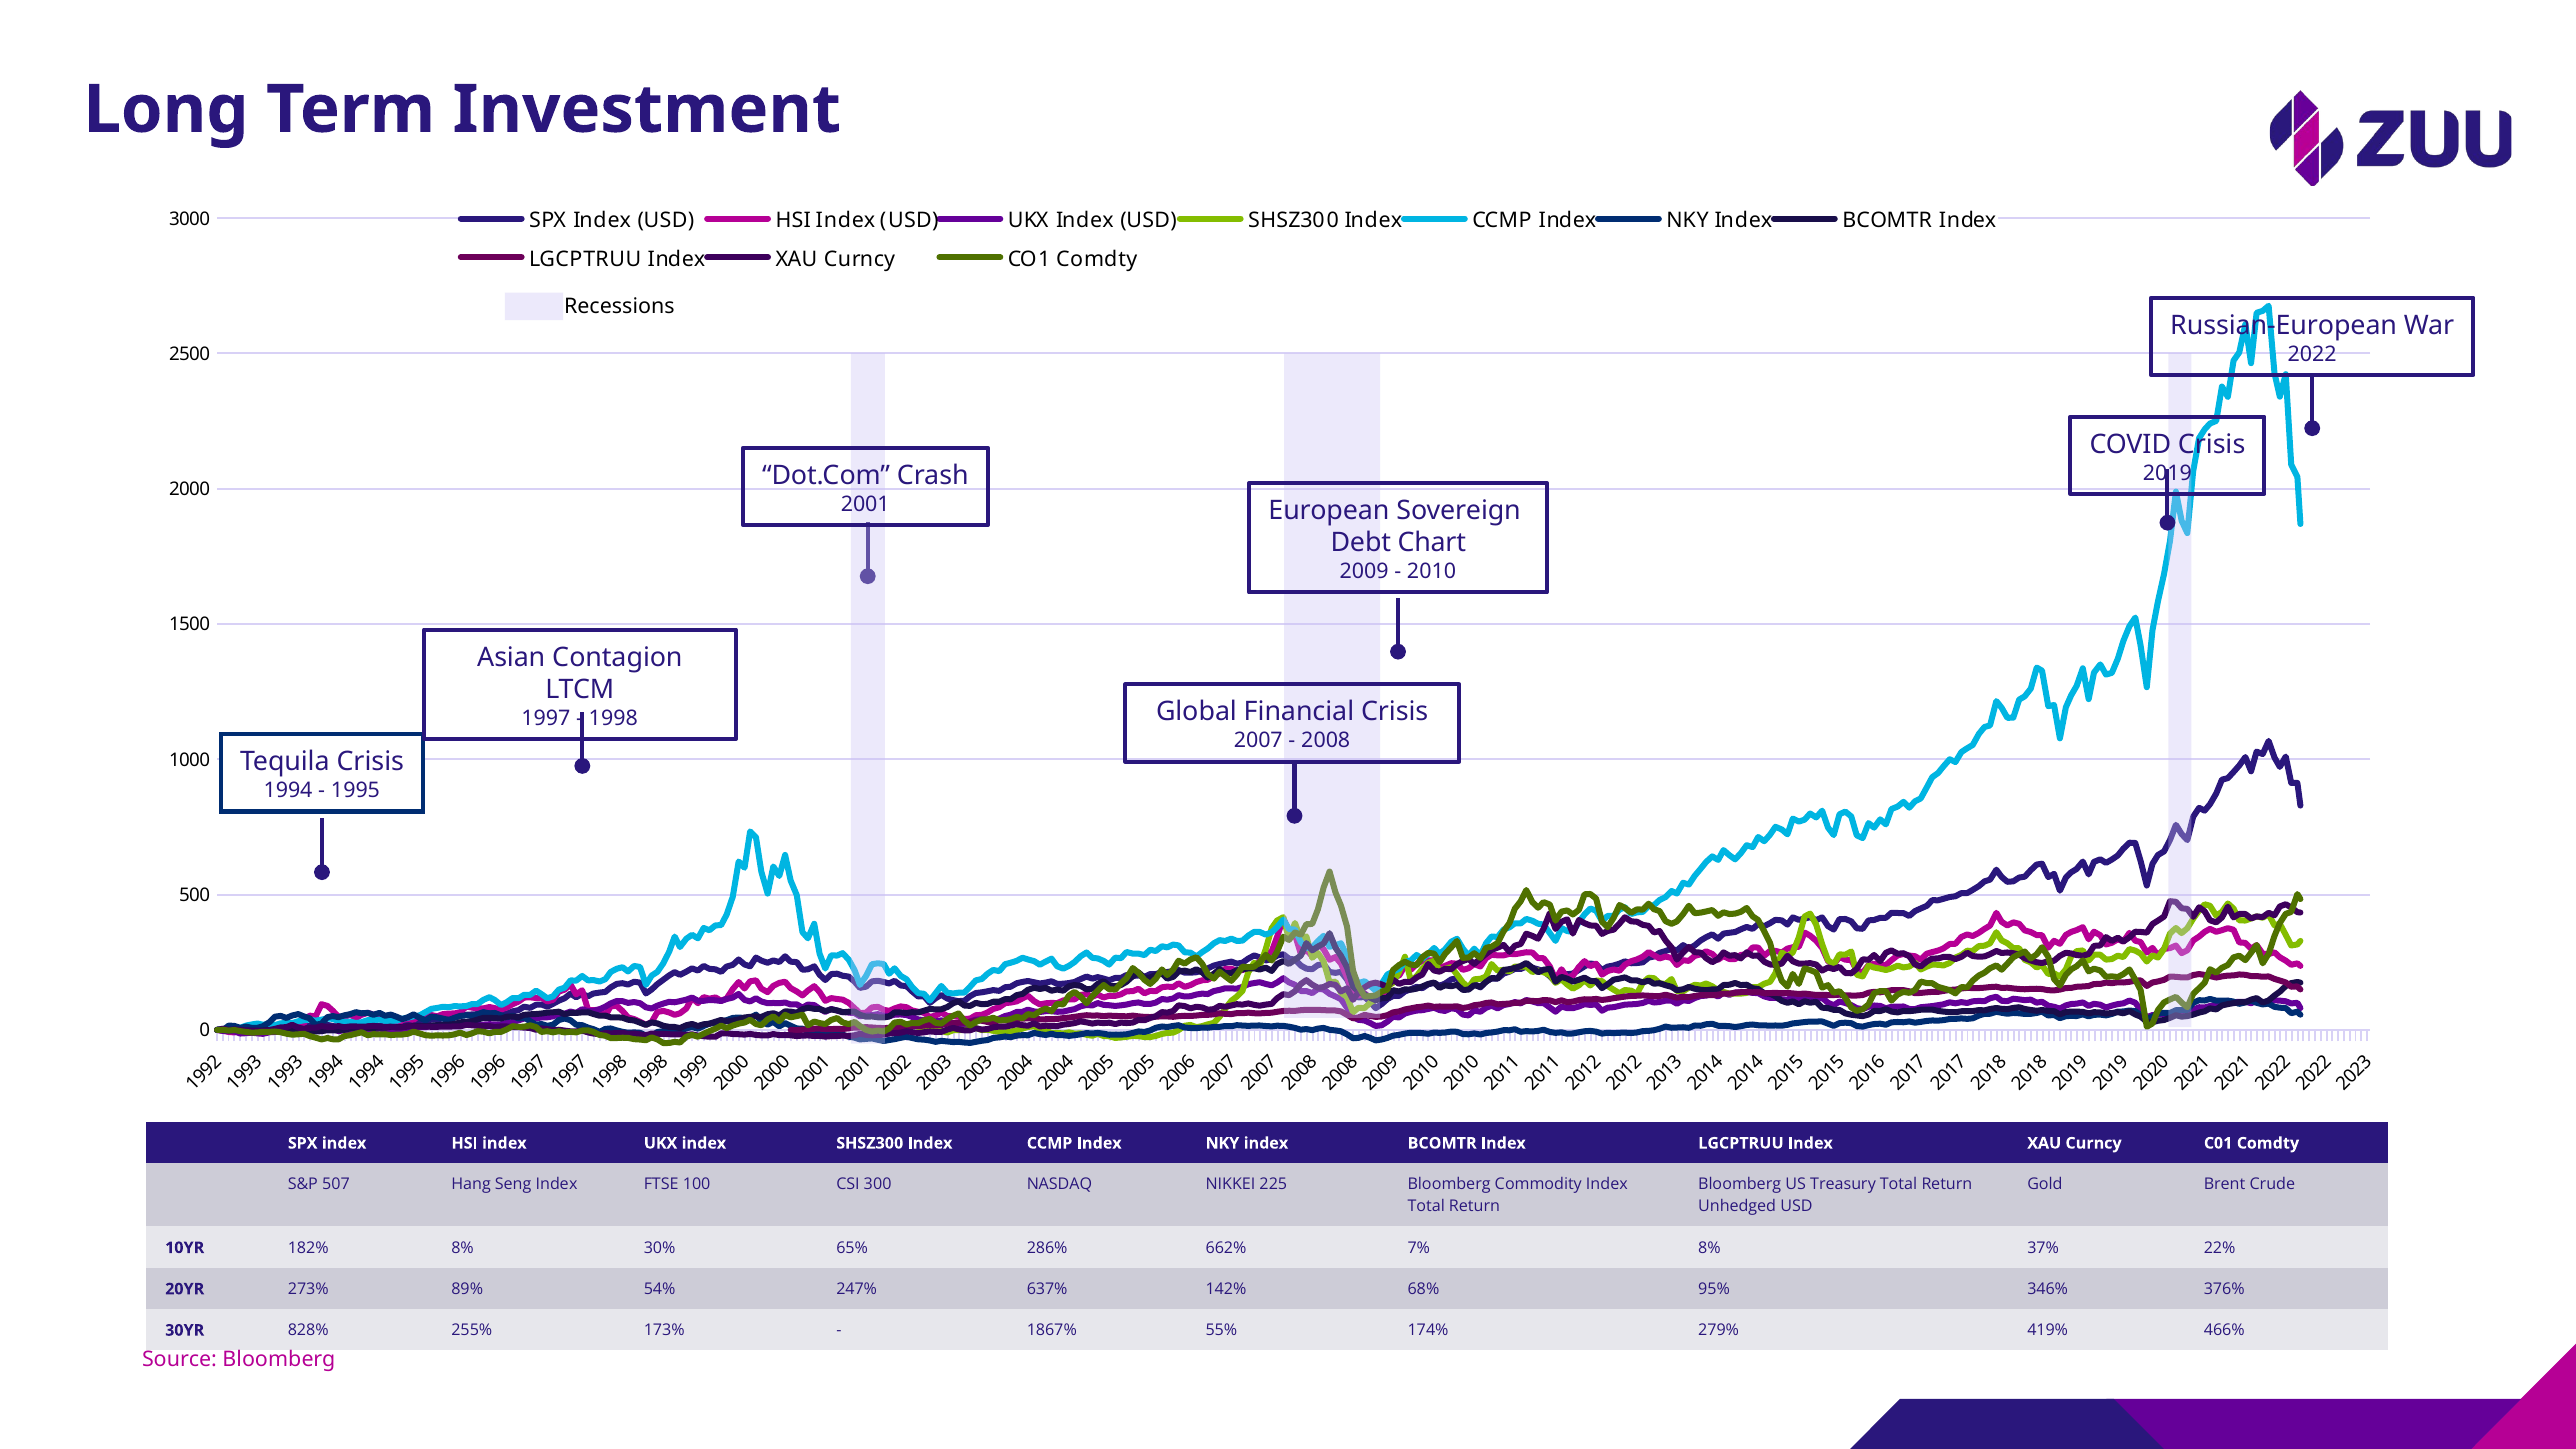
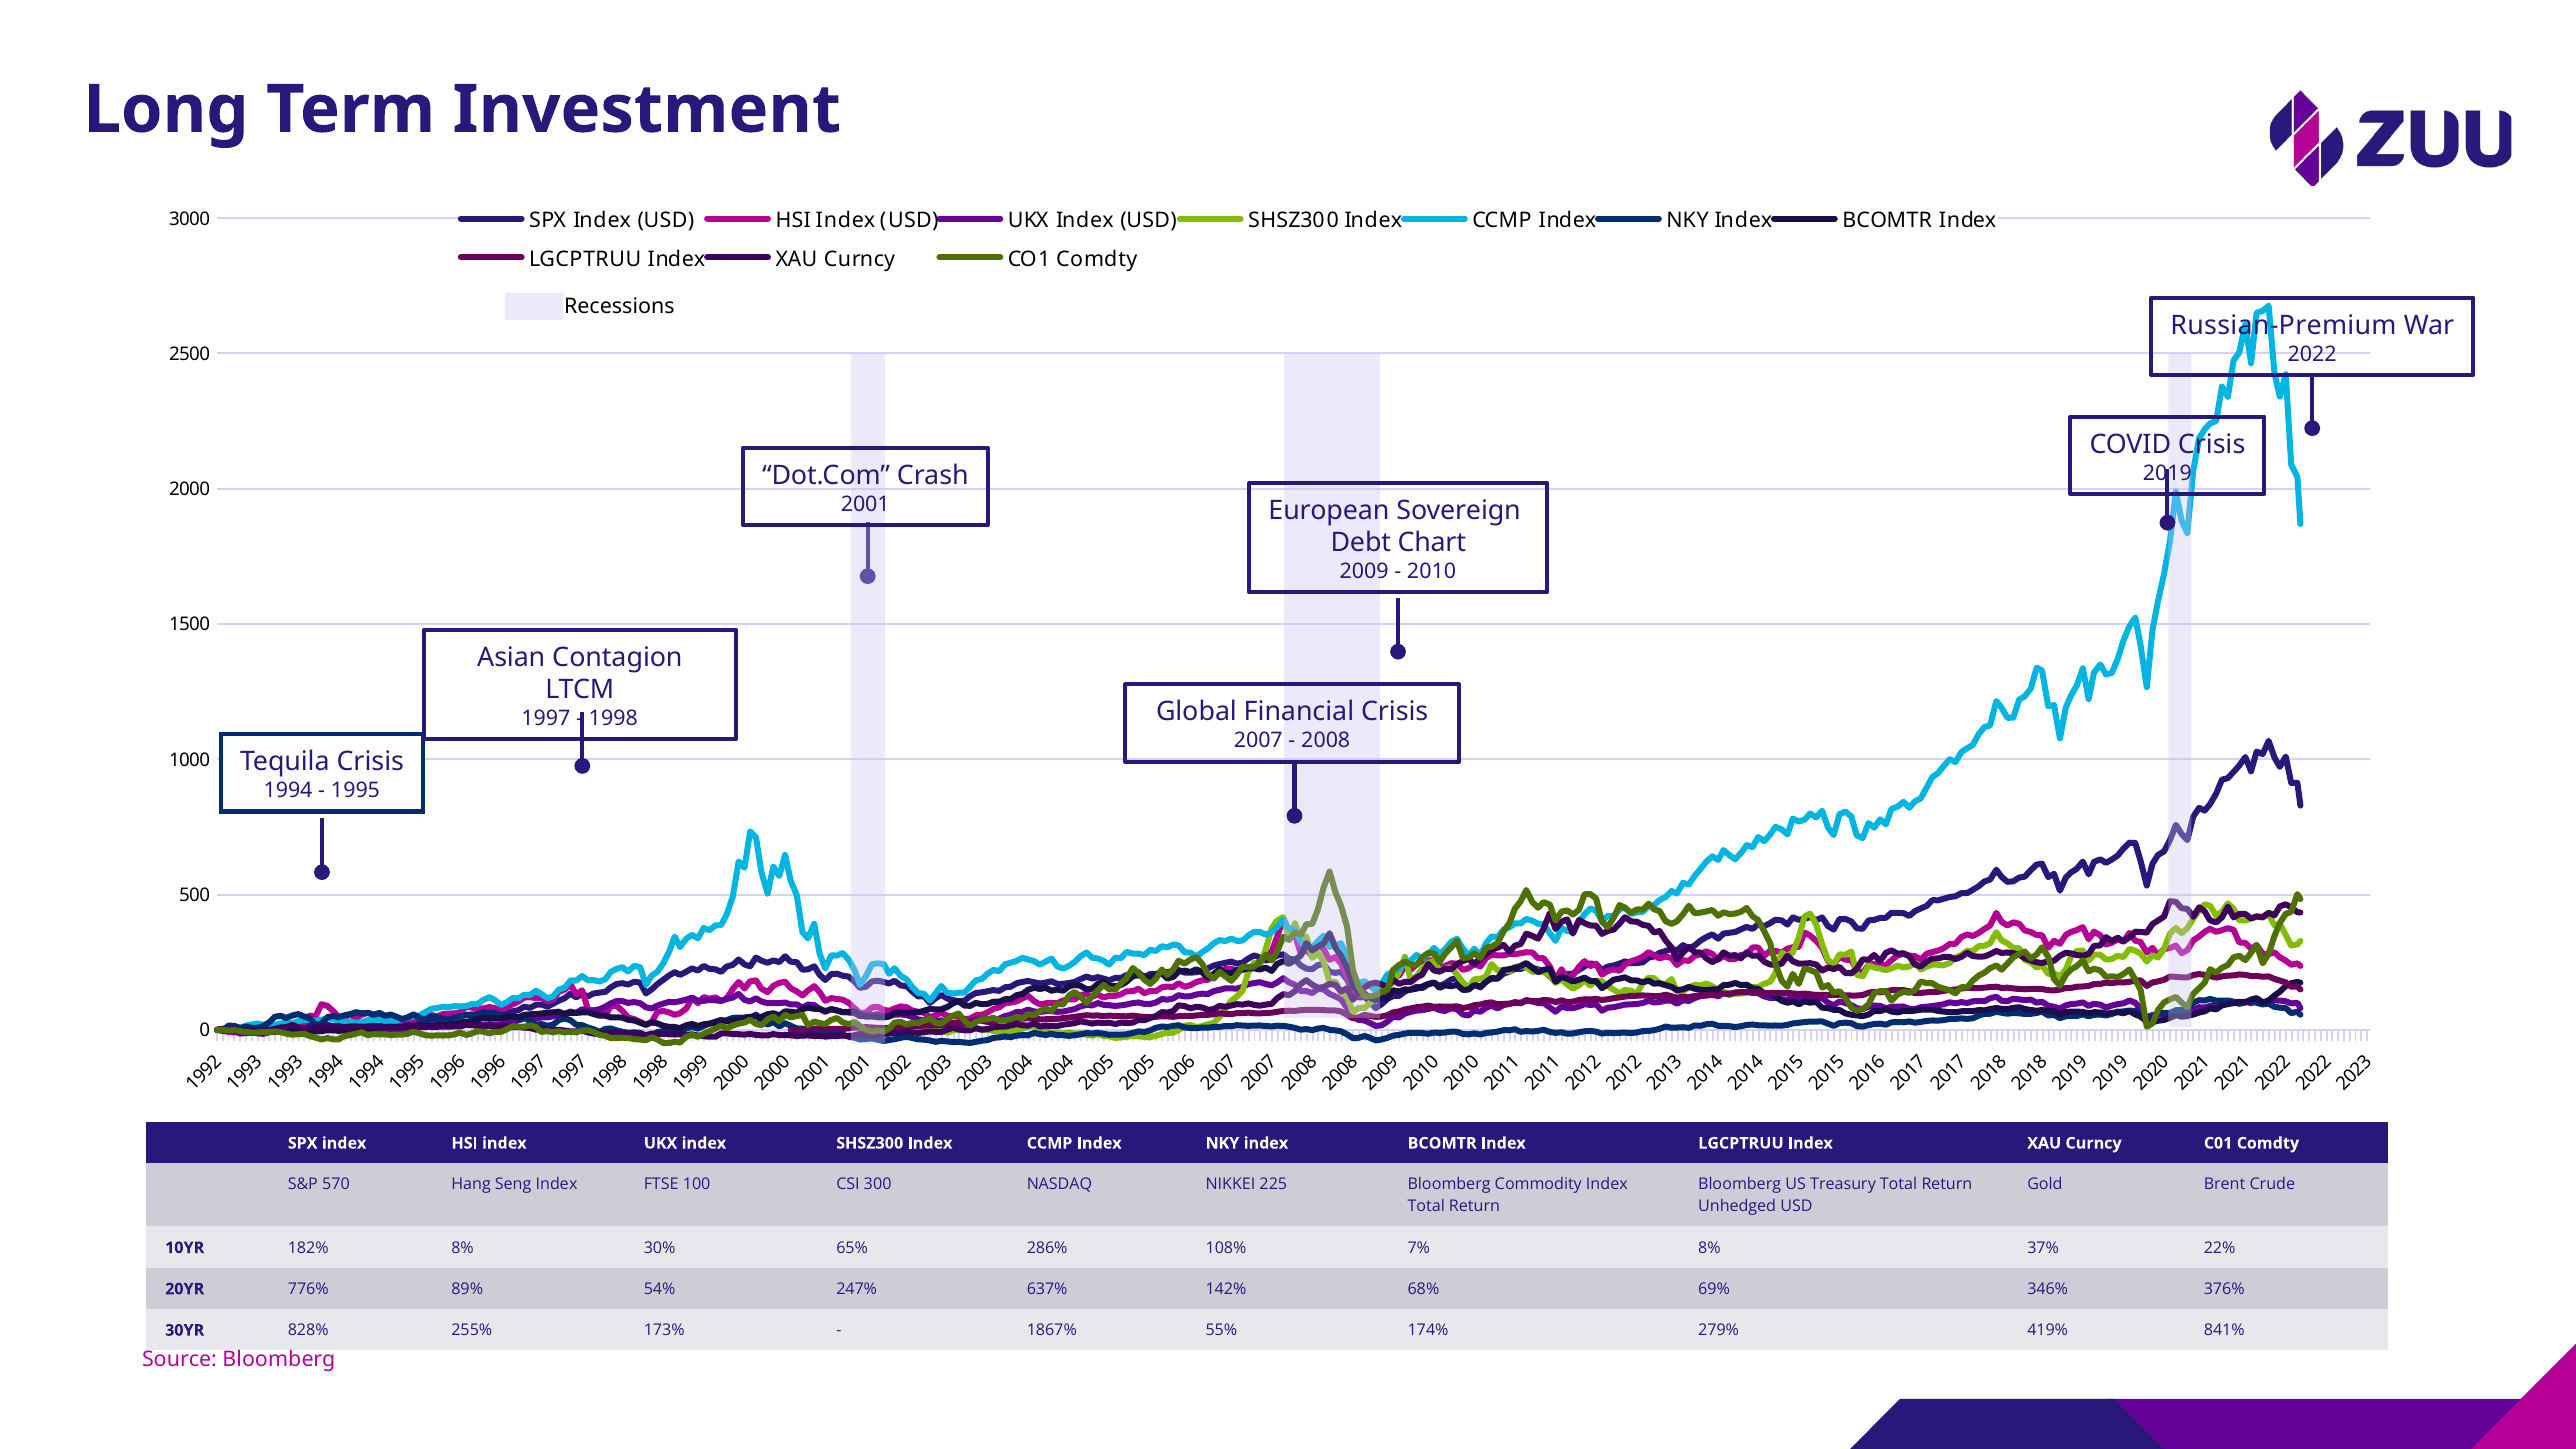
Russian-European: Russian-European -> Russian-Premium
507: 507 -> 570
662%: 662% -> 108%
273%: 273% -> 776%
95%: 95% -> 69%
466%: 466% -> 841%
